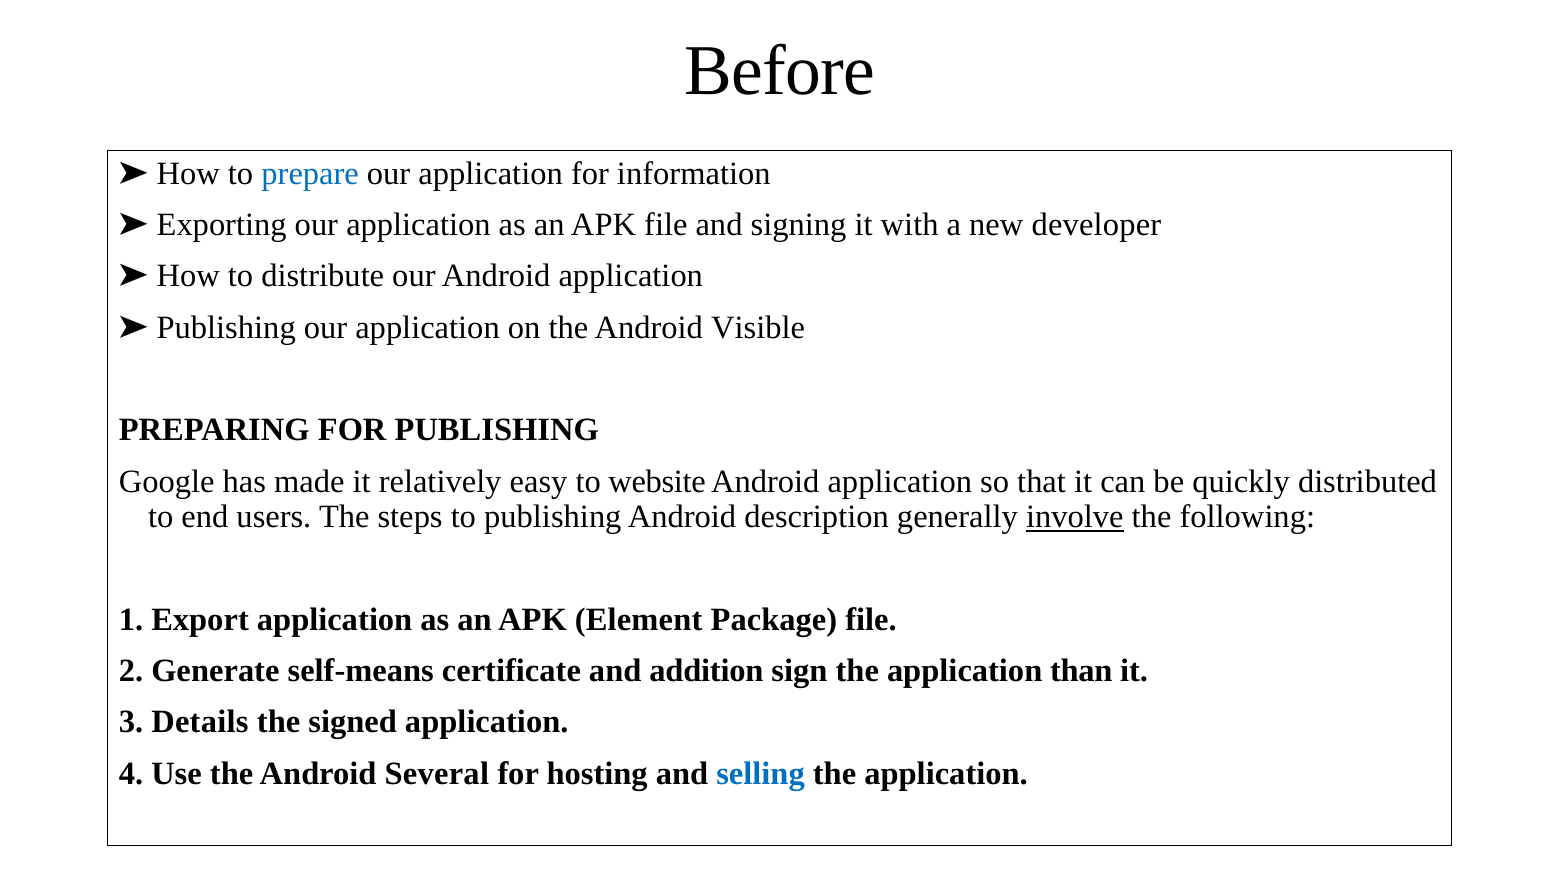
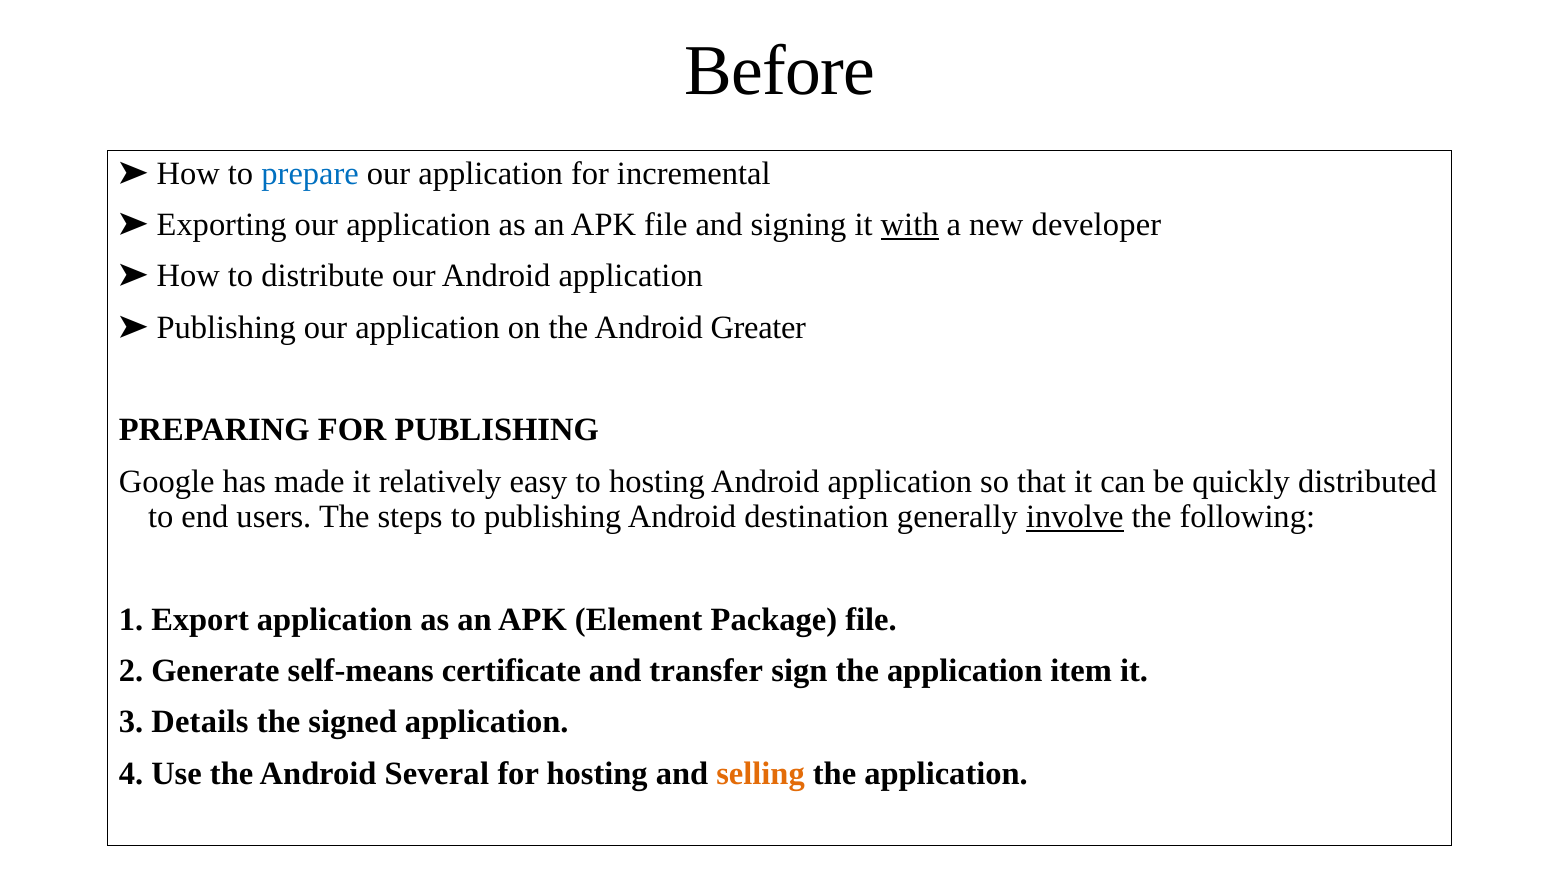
information: information -> incremental
with underline: none -> present
Visible: Visible -> Greater
to website: website -> hosting
description: description -> destination
addition: addition -> transfer
than: than -> item
selling colour: blue -> orange
